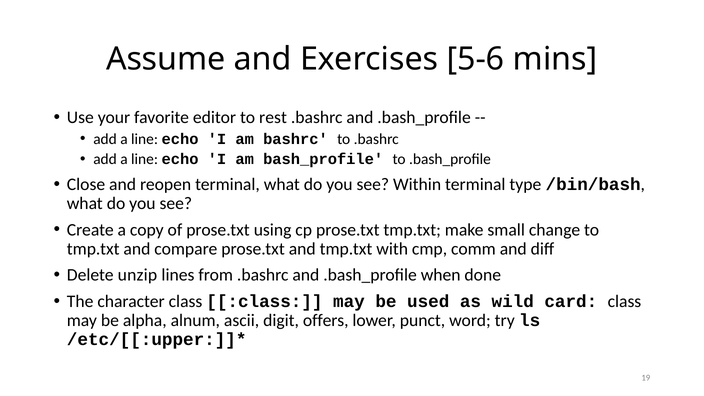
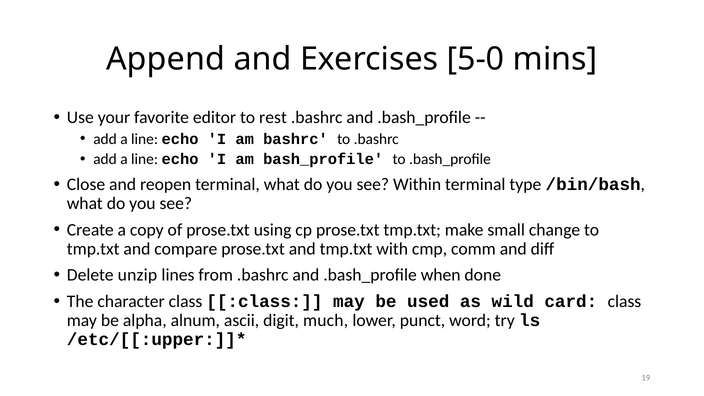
Assume: Assume -> Append
5-6: 5-6 -> 5-0
offers: offers -> much
